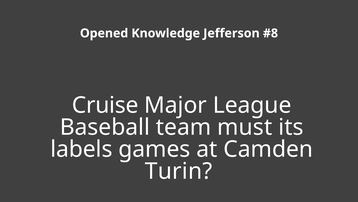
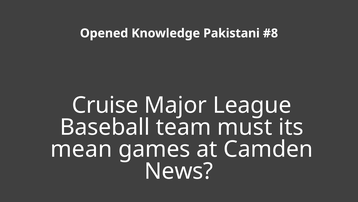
Jefferson: Jefferson -> Pakistani
labels: labels -> mean
Turin: Turin -> News
